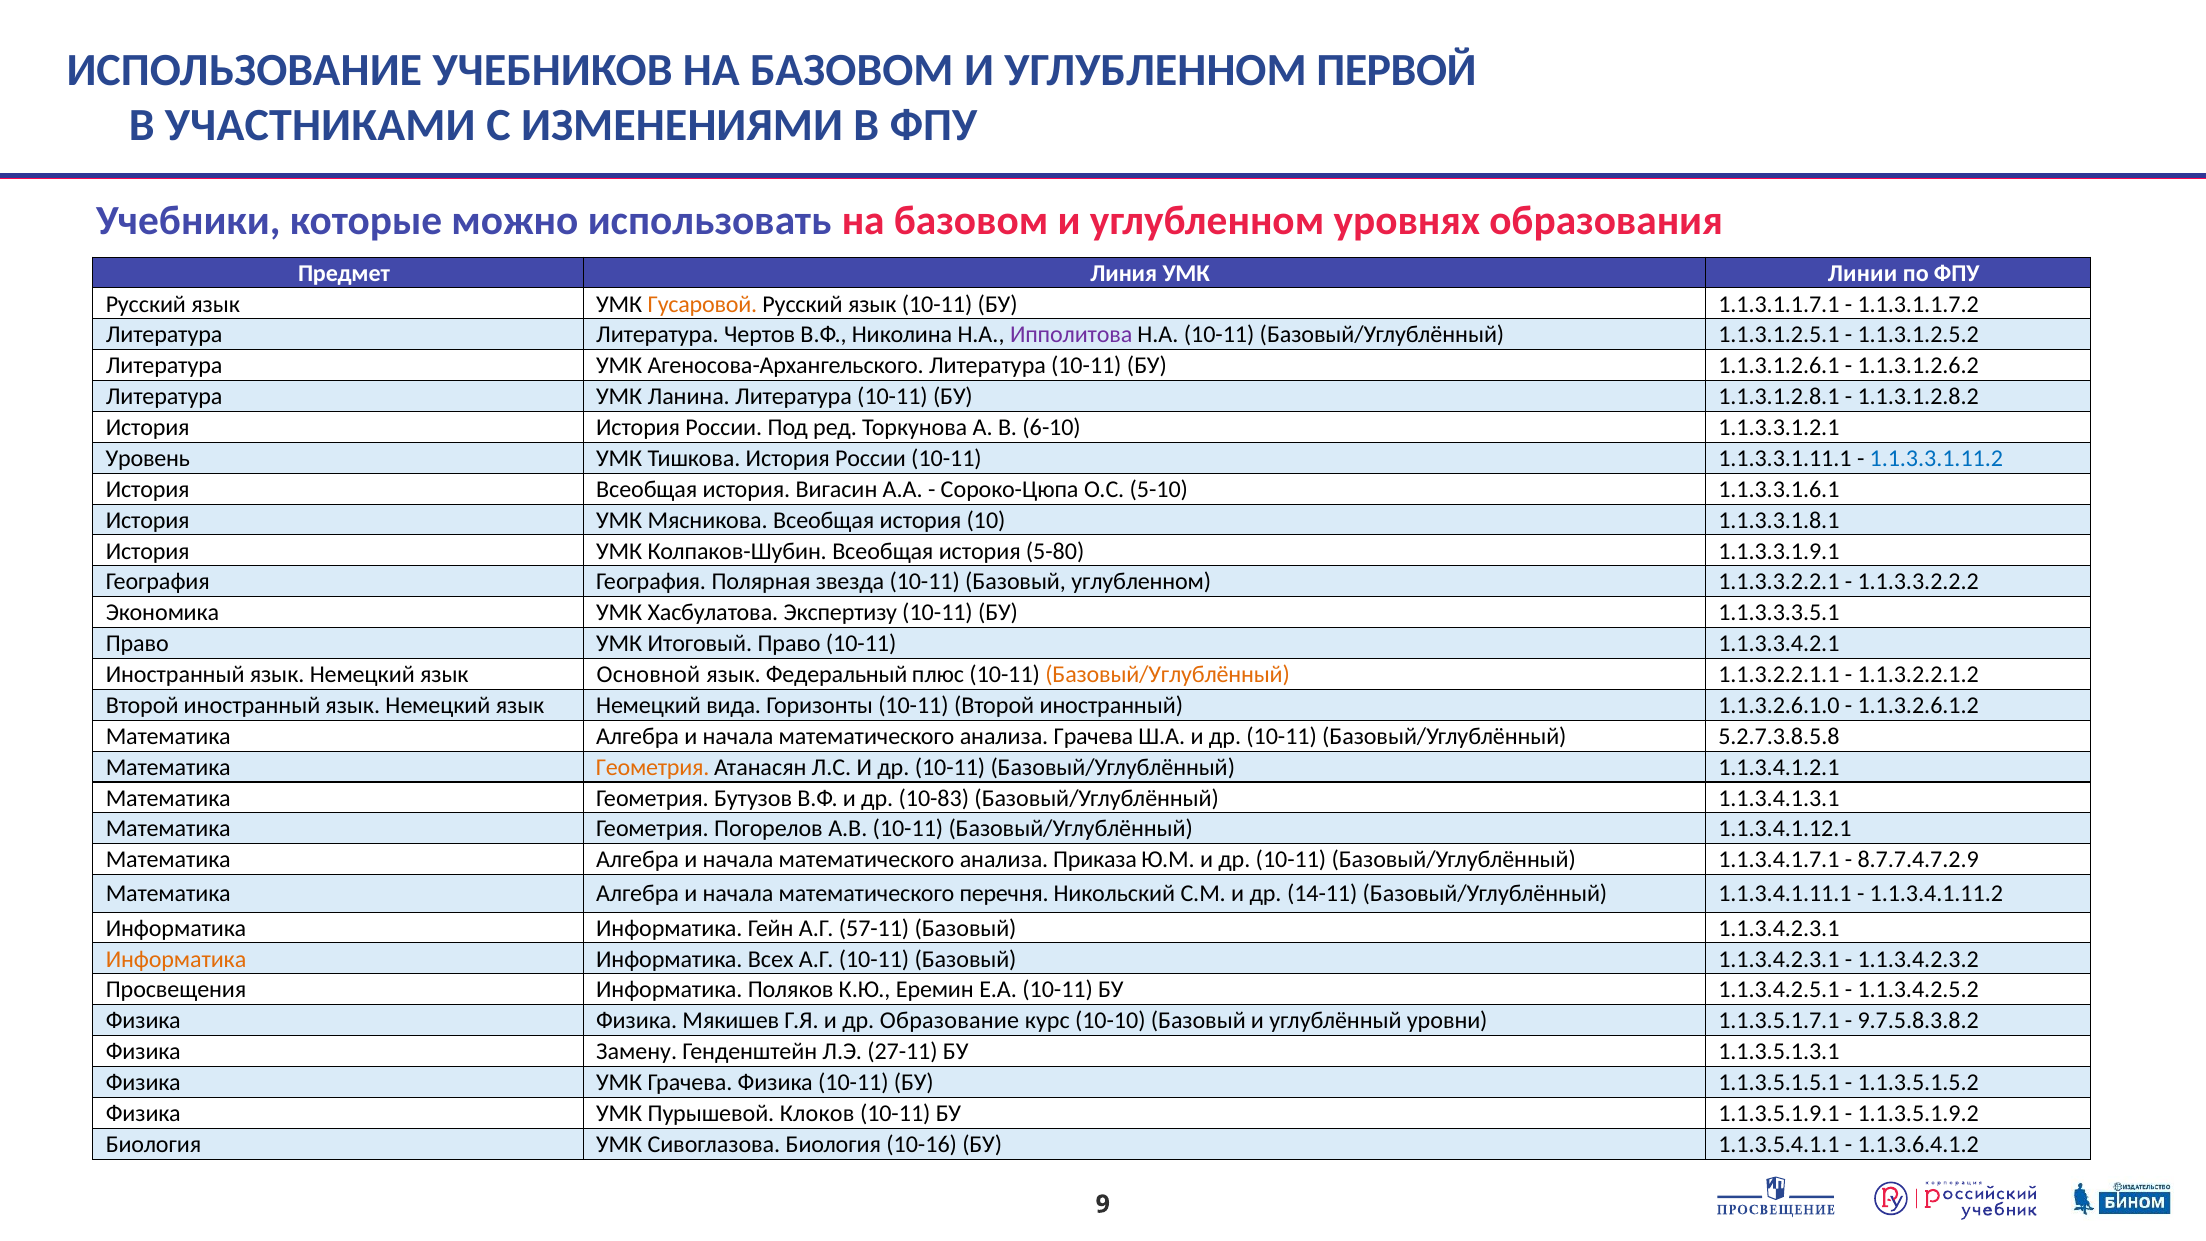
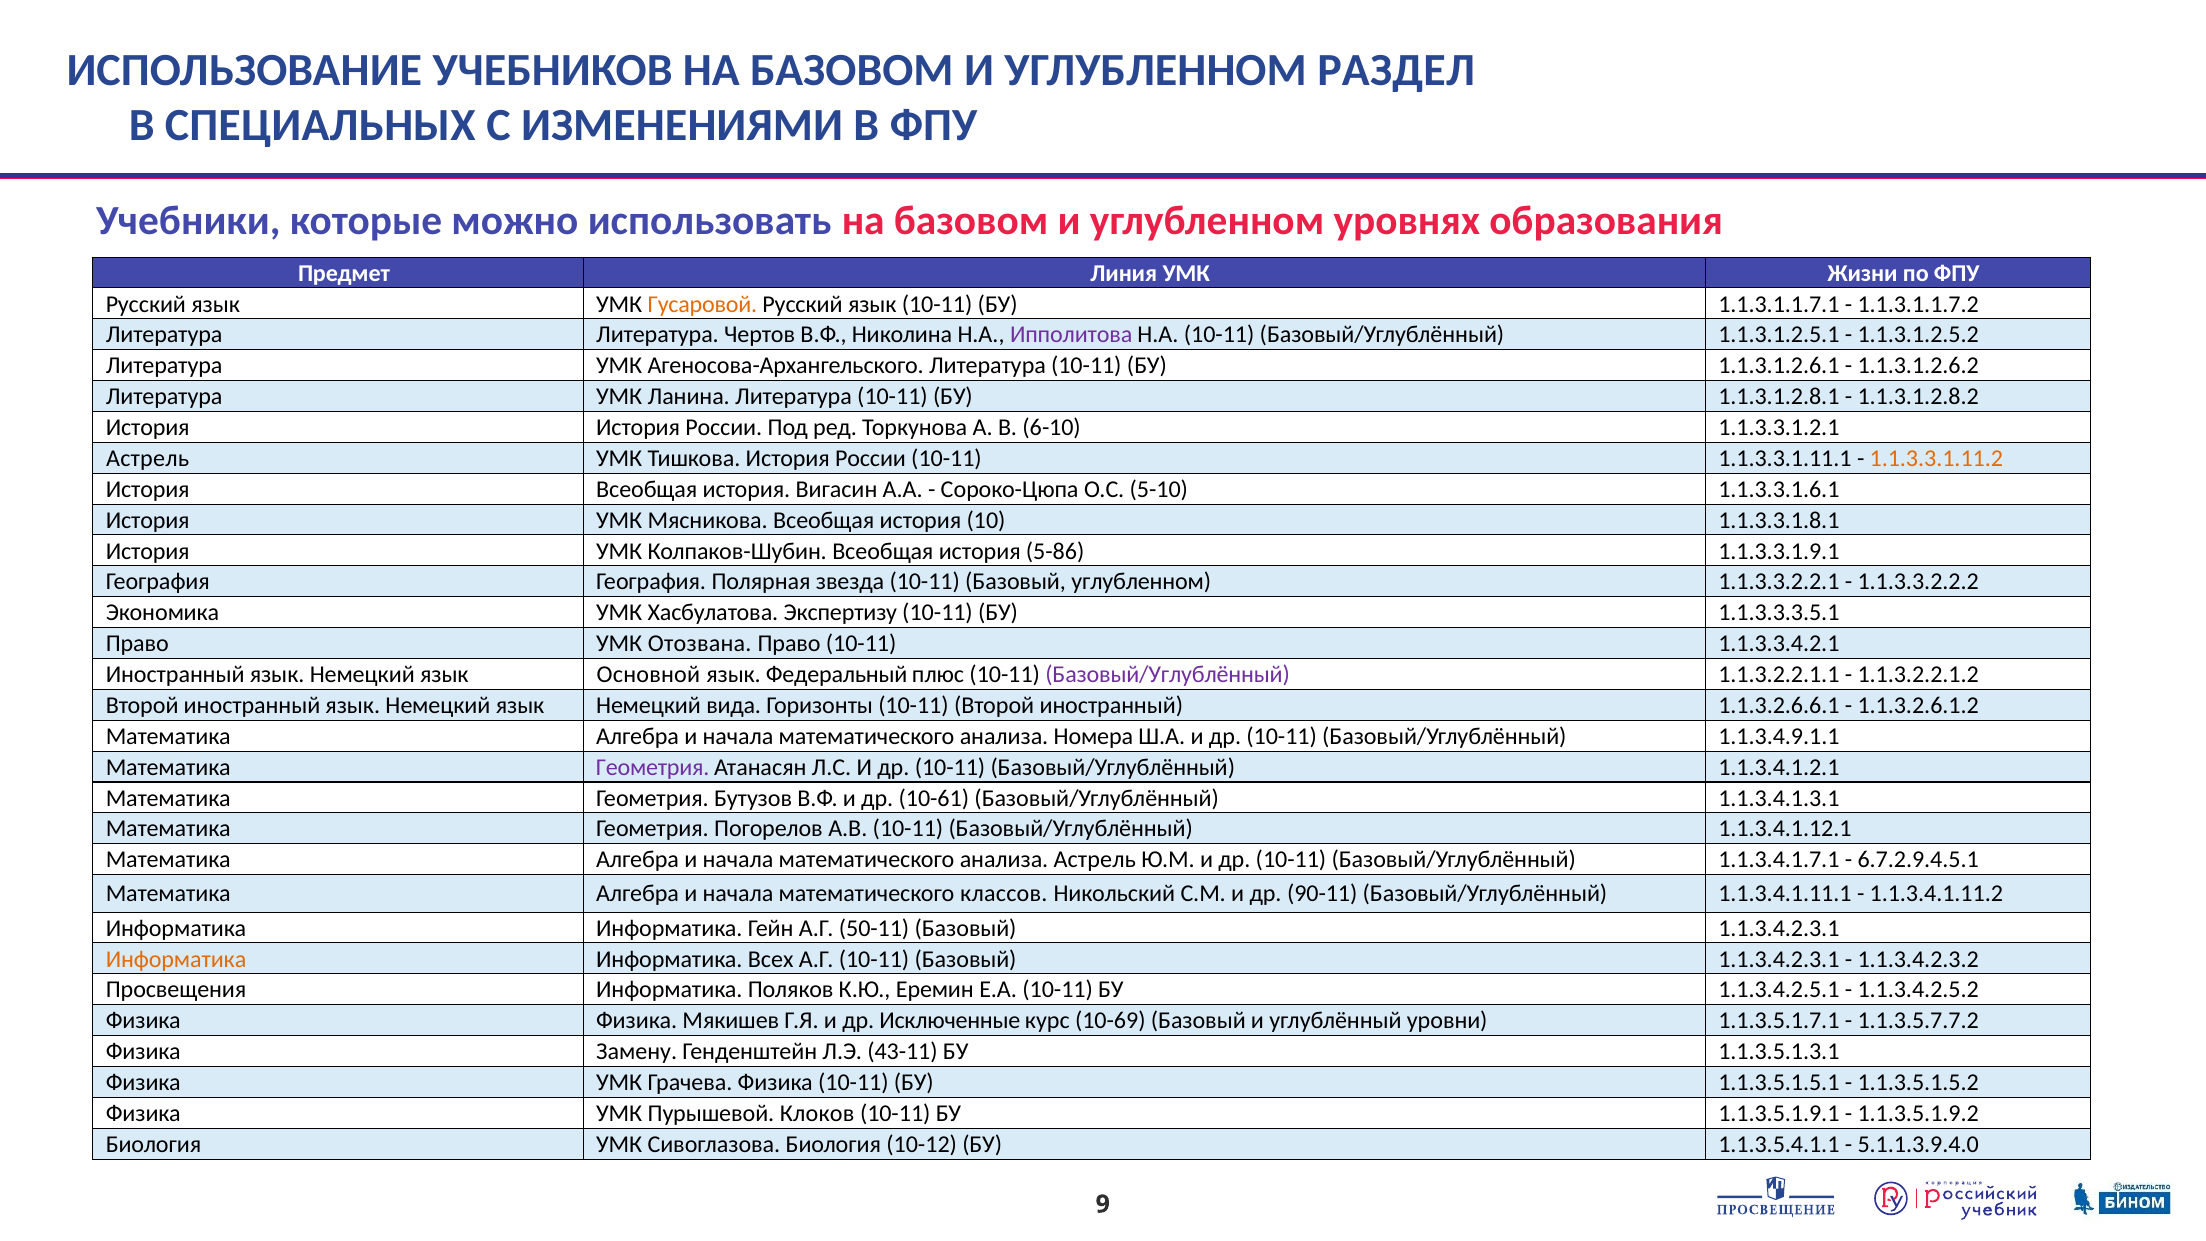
ПЕРВОЙ: ПЕРВОЙ -> РАЗДЕЛ
УЧАСТНИКАМИ: УЧАСТНИКАМИ -> СПЕЦИАЛЬНЫХ
Линии: Линии -> Жизни
Уровень at (148, 458): Уровень -> Астрель
1.1.3.3.1.11.2 colour: blue -> orange
5-80: 5-80 -> 5-86
Итоговый: Итоговый -> Отозвана
Базовый/Углублённый at (1168, 675) colour: orange -> purple
1.1.3.2.6.1.0: 1.1.3.2.6.1.0 -> 1.1.3.2.6.6.1
анализа Грачева: Грачева -> Номера
5.2.7.3.8.5.8: 5.2.7.3.8.5.8 -> 1.1.3.4.9.1.1
Геометрия at (653, 767) colour: orange -> purple
10-83: 10-83 -> 10-61
анализа Приказа: Приказа -> Астрель
8.7.7.4.7.2.9: 8.7.7.4.7.2.9 -> 6.7.2.9.4.5.1
перечня: перечня -> классов
14-11: 14-11 -> 90-11
57-11: 57-11 -> 50-11
Образование: Образование -> Исключенные
10-10: 10-10 -> 10-69
9.7.5.8.3.8.2: 9.7.5.8.3.8.2 -> 1.1.3.5.7.7.2
27-11: 27-11 -> 43-11
10-16: 10-16 -> 10-12
1.1.3.6.4.1.2: 1.1.3.6.4.1.2 -> 5.1.1.3.9.4.0
